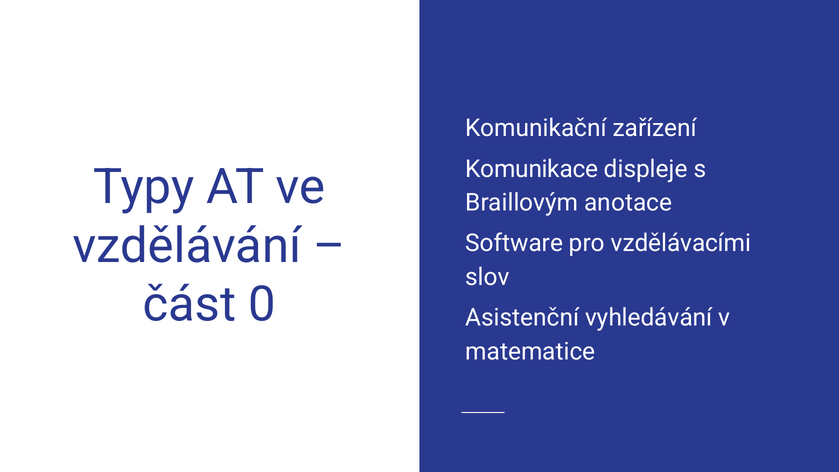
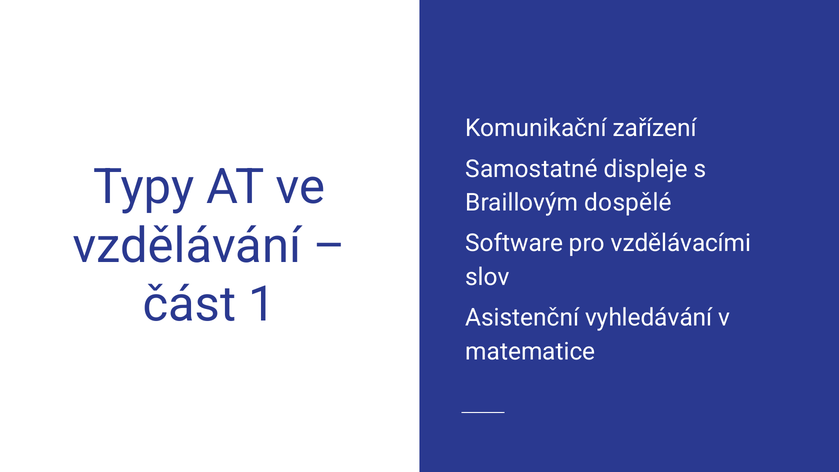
Komunikace: Komunikace -> Samostatné
anotace: anotace -> dospělé
0: 0 -> 1
